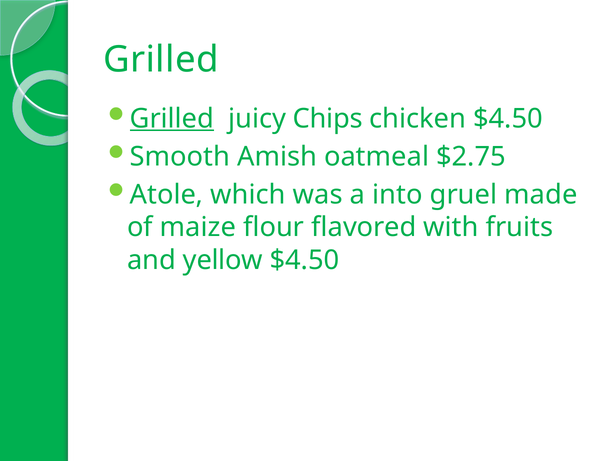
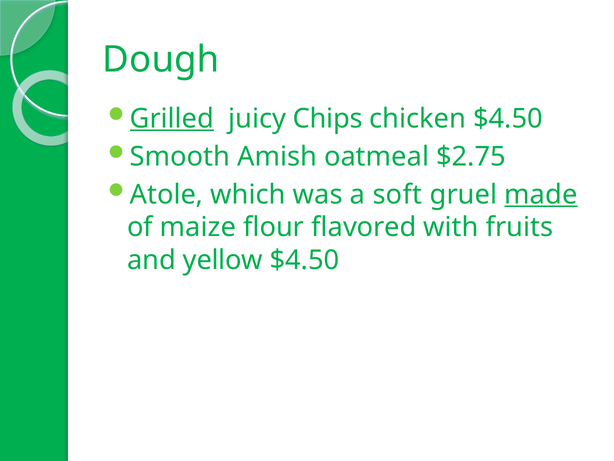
Grilled at (161, 59): Grilled -> Dough
into: into -> soft
made underline: none -> present
